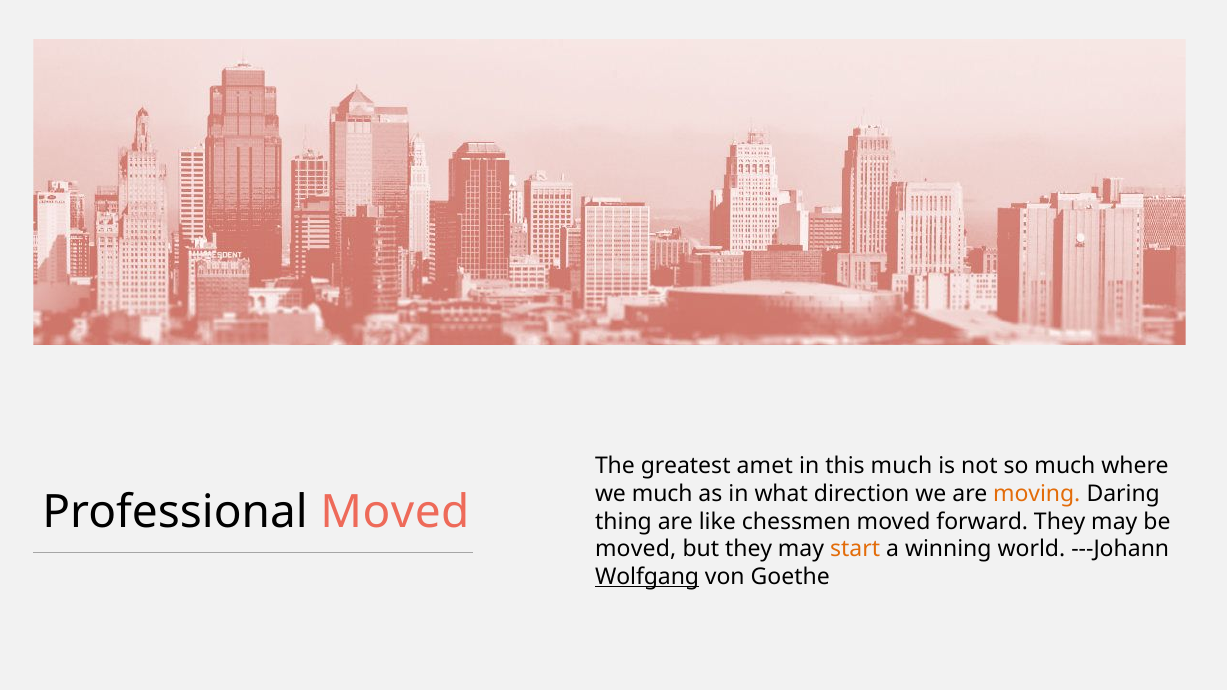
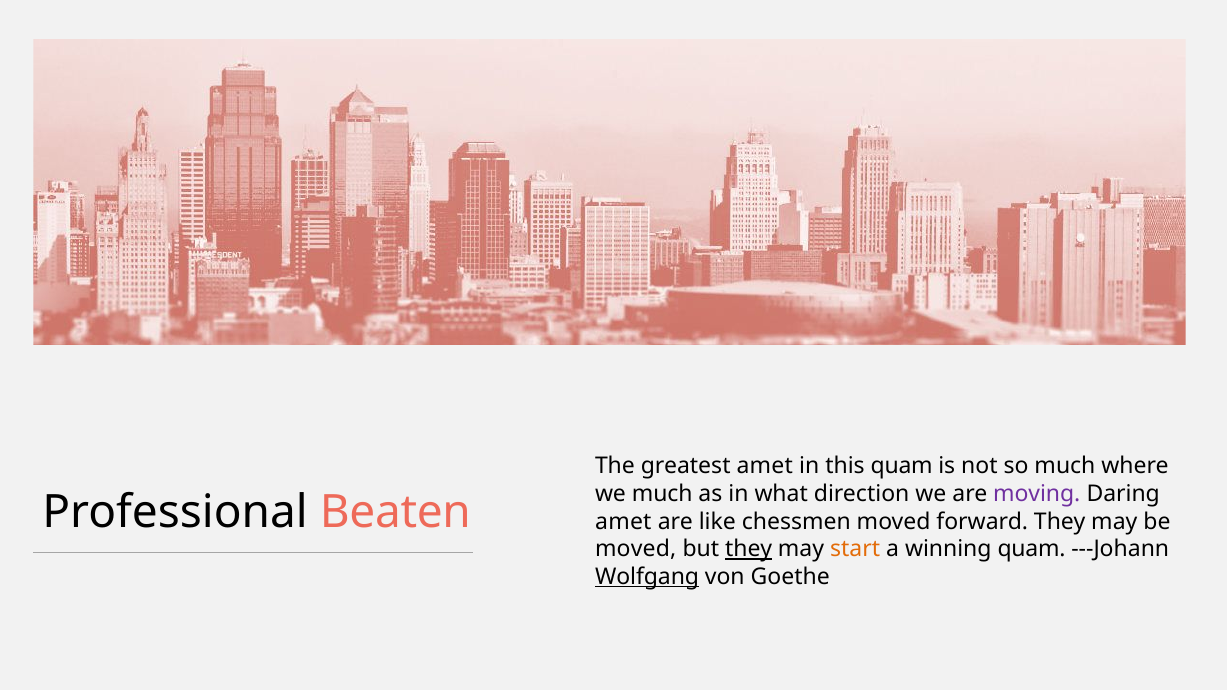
this much: much -> quam
moving colour: orange -> purple
Professional Moved: Moved -> Beaten
thing at (623, 522): thing -> amet
they at (749, 549) underline: none -> present
winning world: world -> quam
